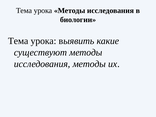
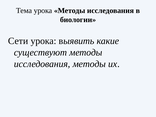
Тема at (18, 41): Тема -> Сети
